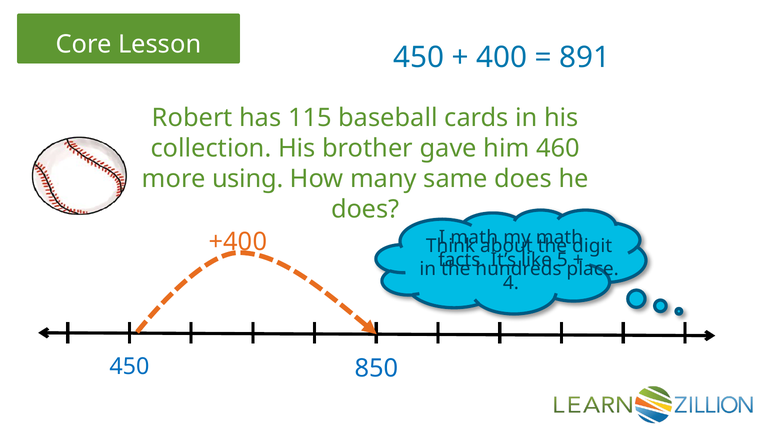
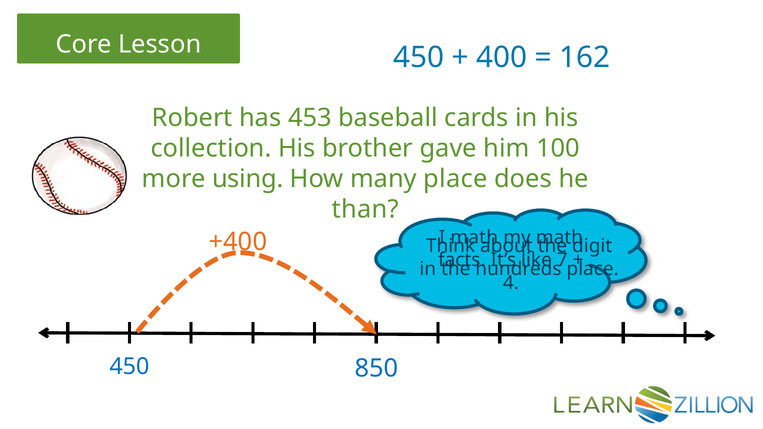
891: 891 -> 162
115: 115 -> 453
460: 460 -> 100
many same: same -> place
does at (365, 209): does -> than
5: 5 -> 7
